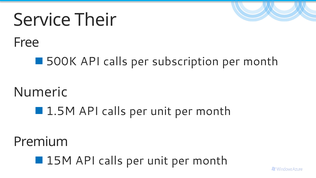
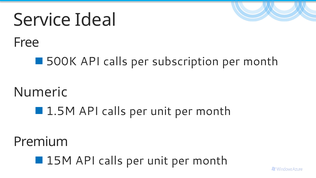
Their: Their -> Ideal
